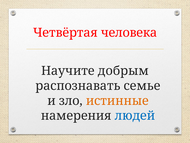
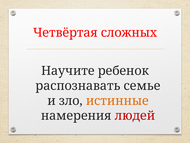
человека: человека -> сложных
добрым: добрым -> ребенок
людей colour: blue -> red
